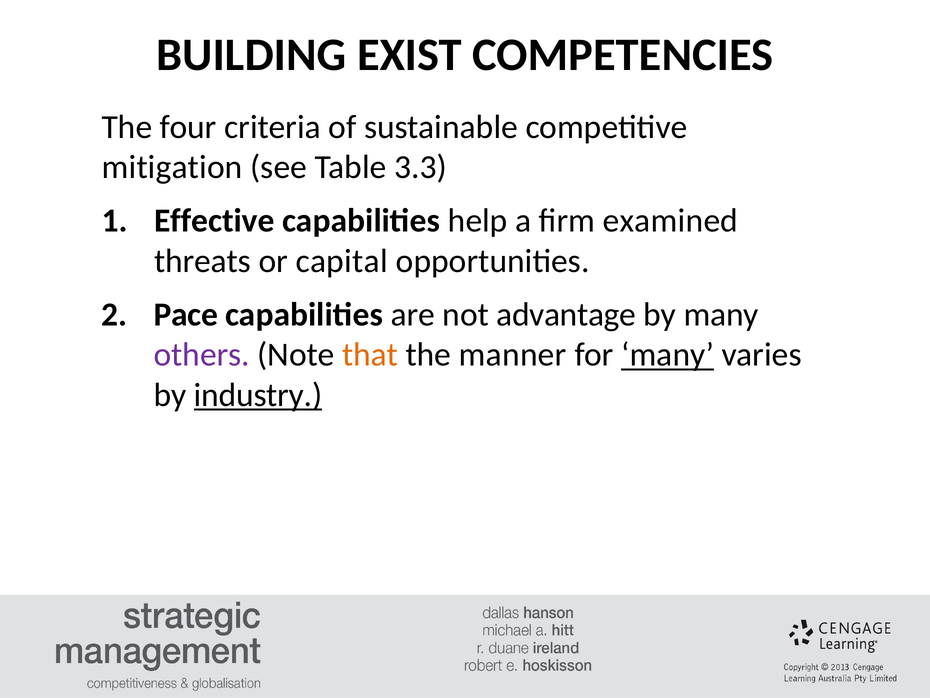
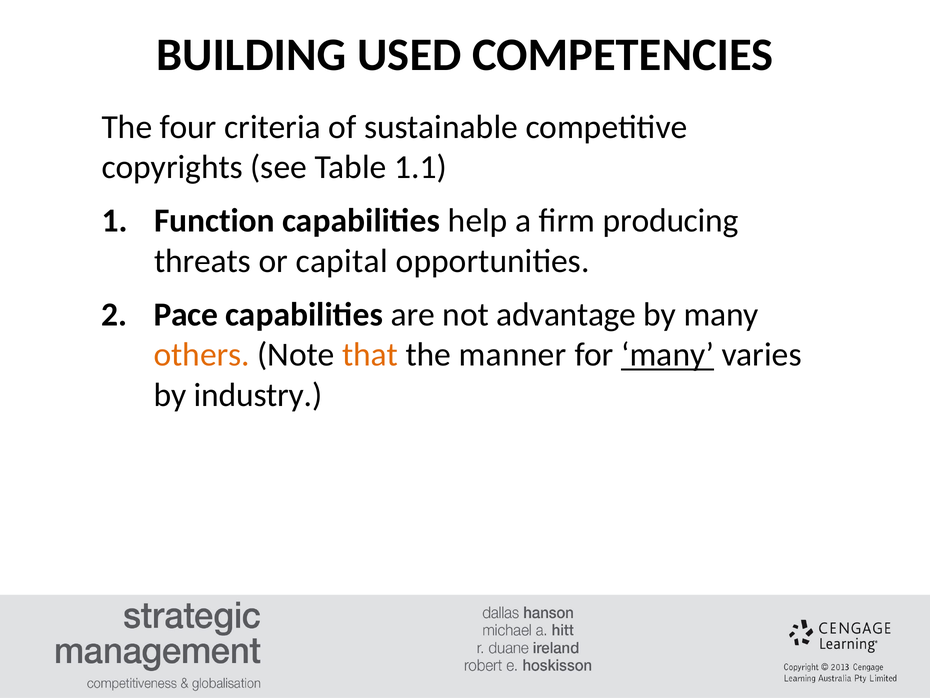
EXIST: EXIST -> USED
mitigation: mitigation -> copyrights
3.3: 3.3 -> 1.1
Effective: Effective -> Function
examined: examined -> producing
others colour: purple -> orange
industry underline: present -> none
